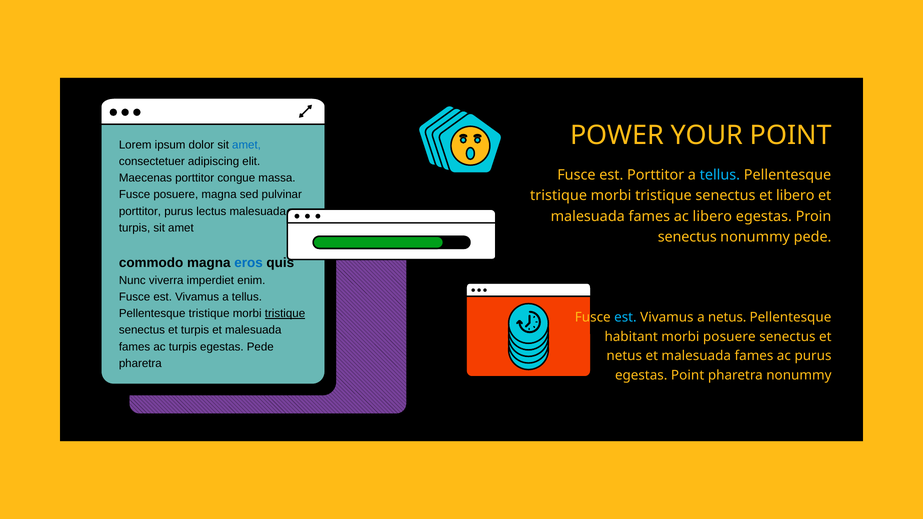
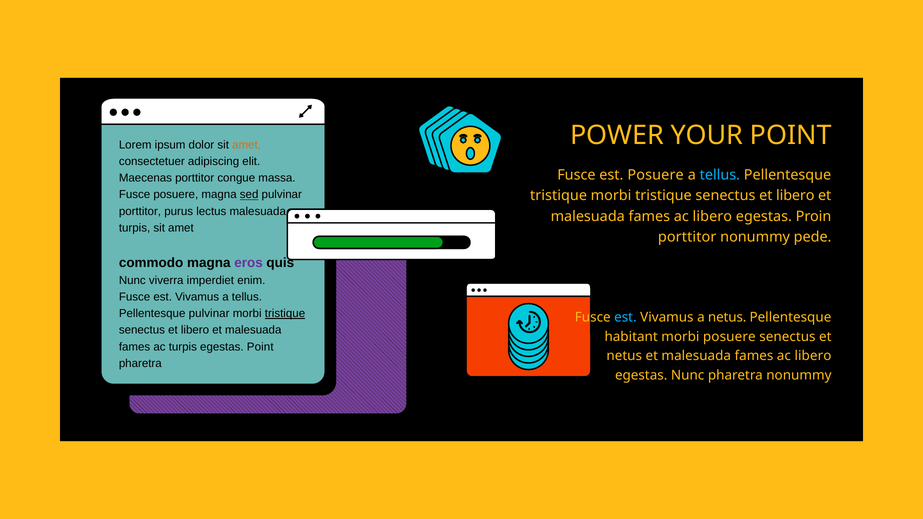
amet at (247, 145) colour: blue -> orange
est Porttitor: Porttitor -> Posuere
sed underline: none -> present
senectus at (687, 237): senectus -> porttitor
eros colour: blue -> purple
tristique at (209, 314): tristique -> pulvinar
turpis at (195, 330): turpis -> libero
egestas Pede: Pede -> Point
purus at (813, 356): purus -> libero
egestas Point: Point -> Nunc
